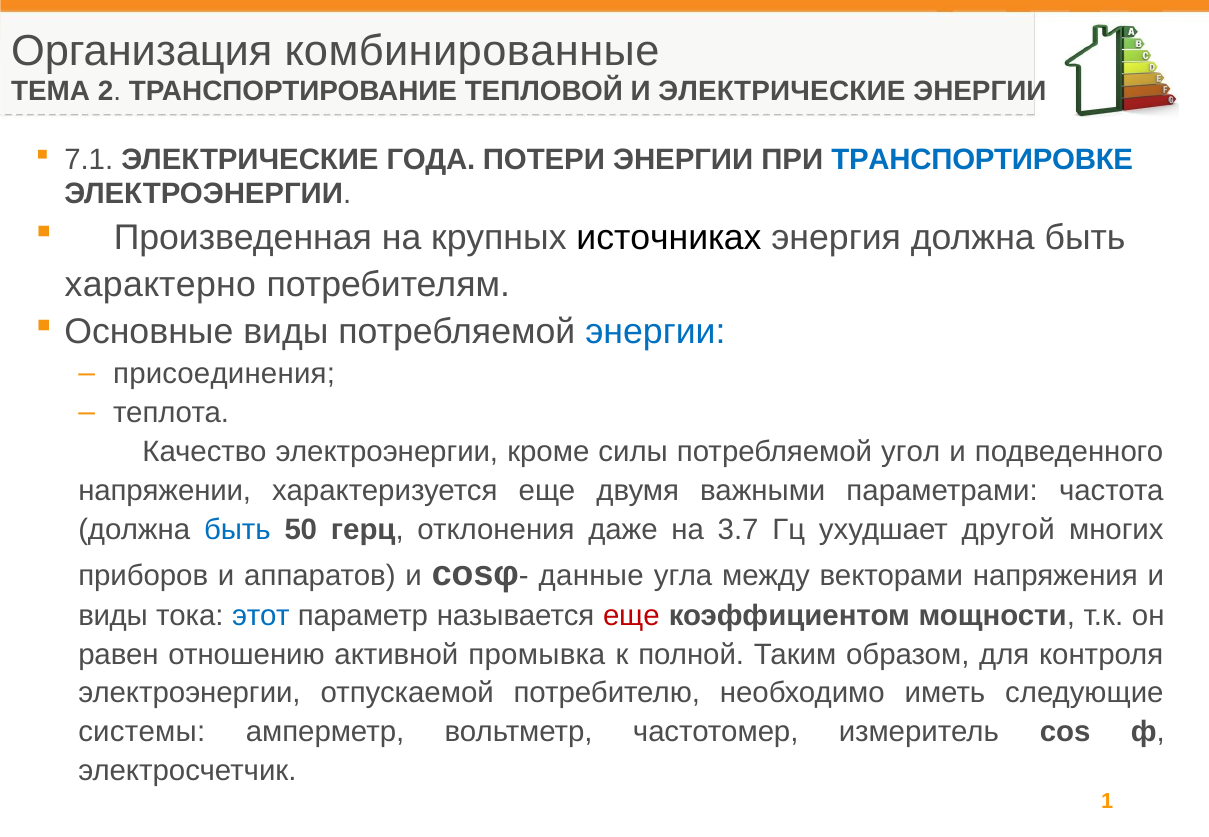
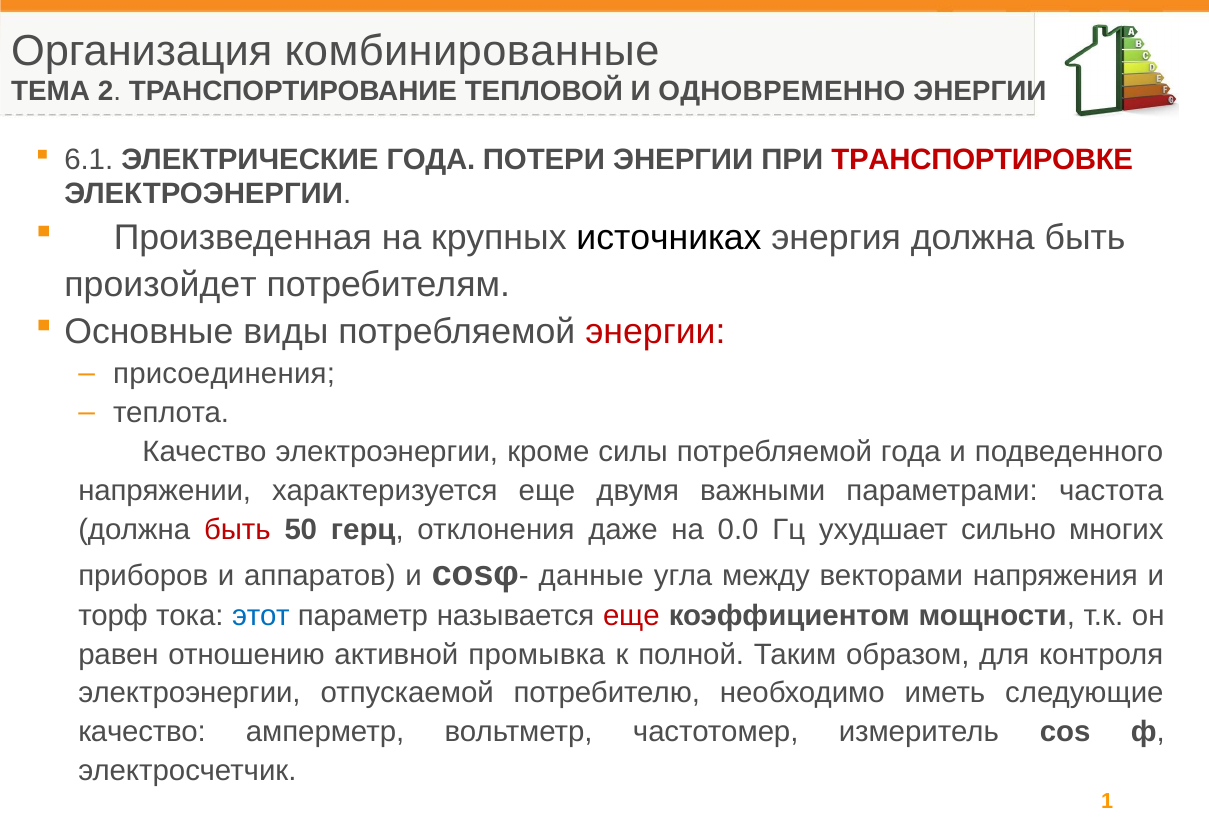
И ЭЛЕКТРИЧЕСКИЕ: ЭЛЕКТРИЧЕСКИЕ -> ОДНОВРЕМЕННО
7.1: 7.1 -> 6.1
ТРАНСПОРТИРОВКЕ colour: blue -> red
характерно: характерно -> произойдет
энергии at (655, 332) colour: blue -> red
потребляемой угол: угол -> года
быть at (237, 530) colour: blue -> red
3.7: 3.7 -> 0.0
другой: другой -> сильно
виды at (113, 615): виды -> торф
системы at (142, 732): системы -> качество
